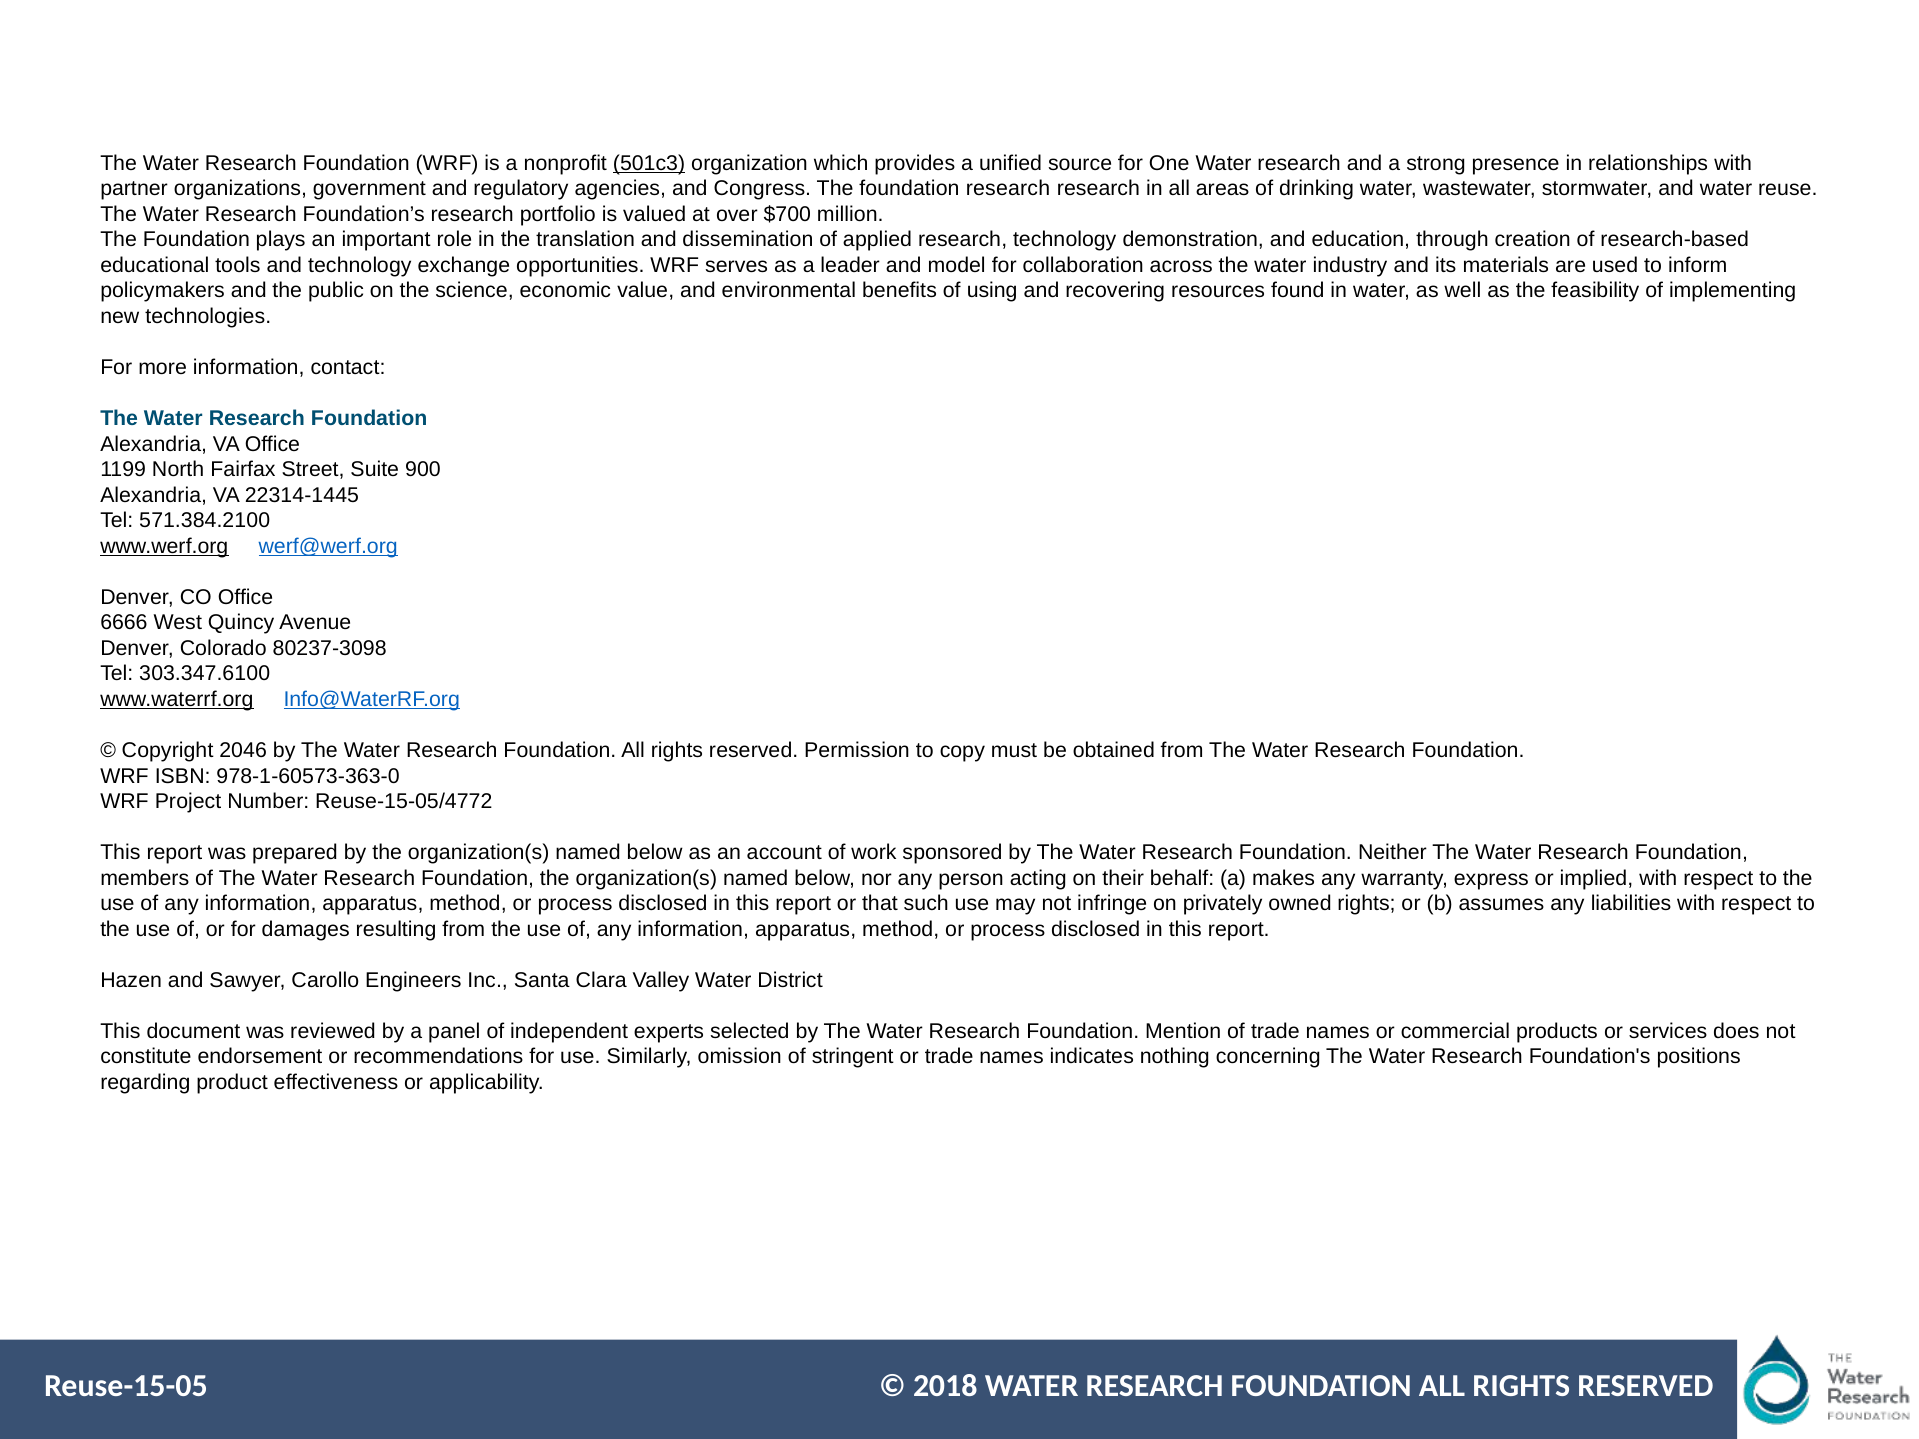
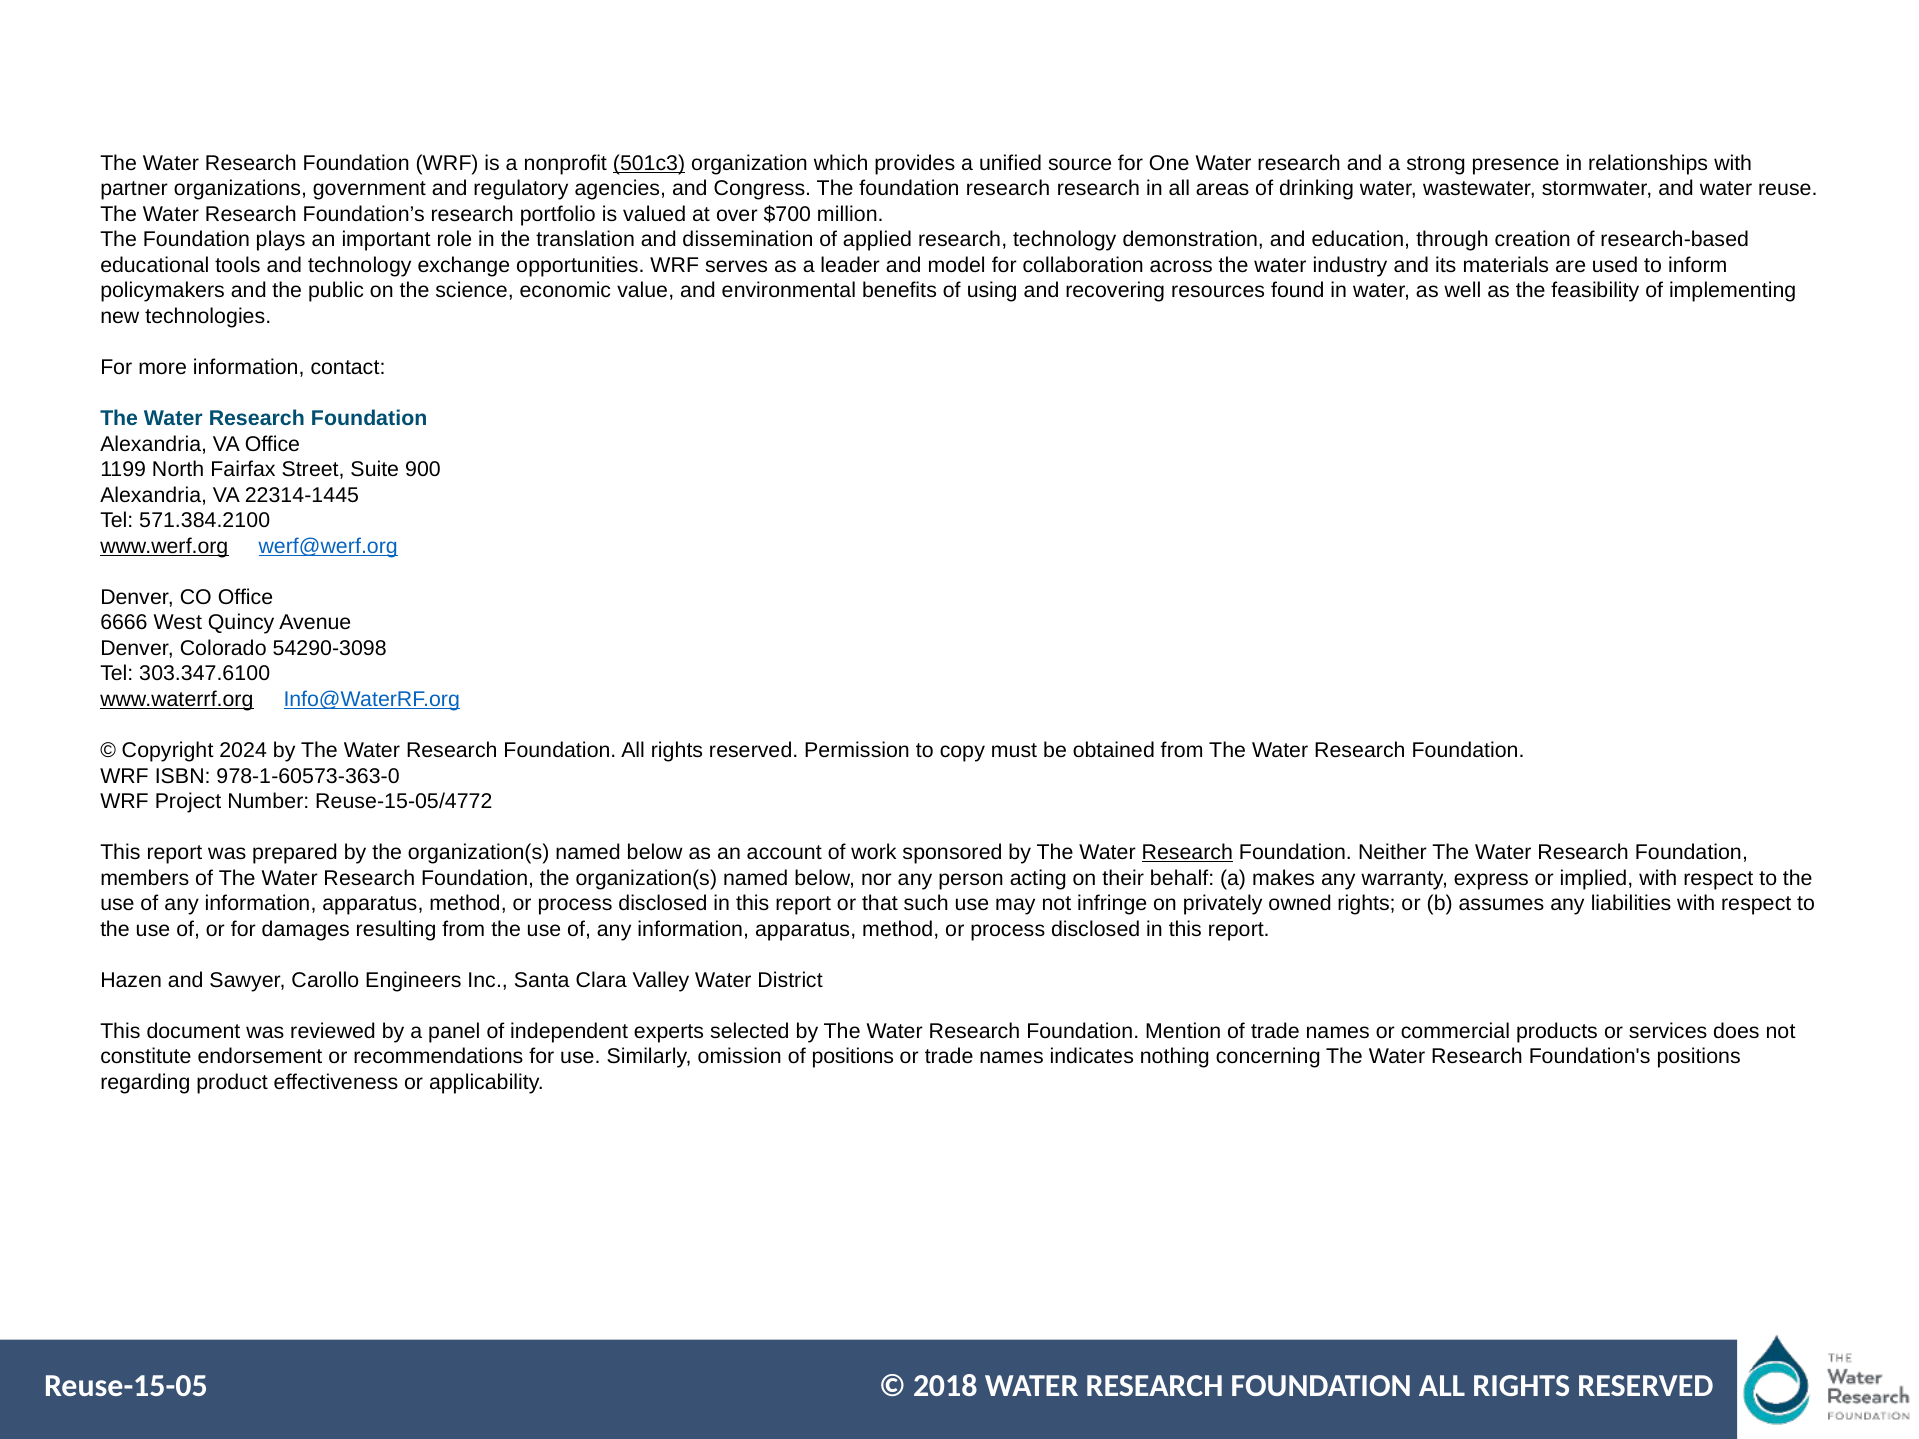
80237-3098: 80237-3098 -> 54290-3098
2046: 2046 -> 2024
Research at (1187, 853) underline: none -> present
of stringent: stringent -> positions
